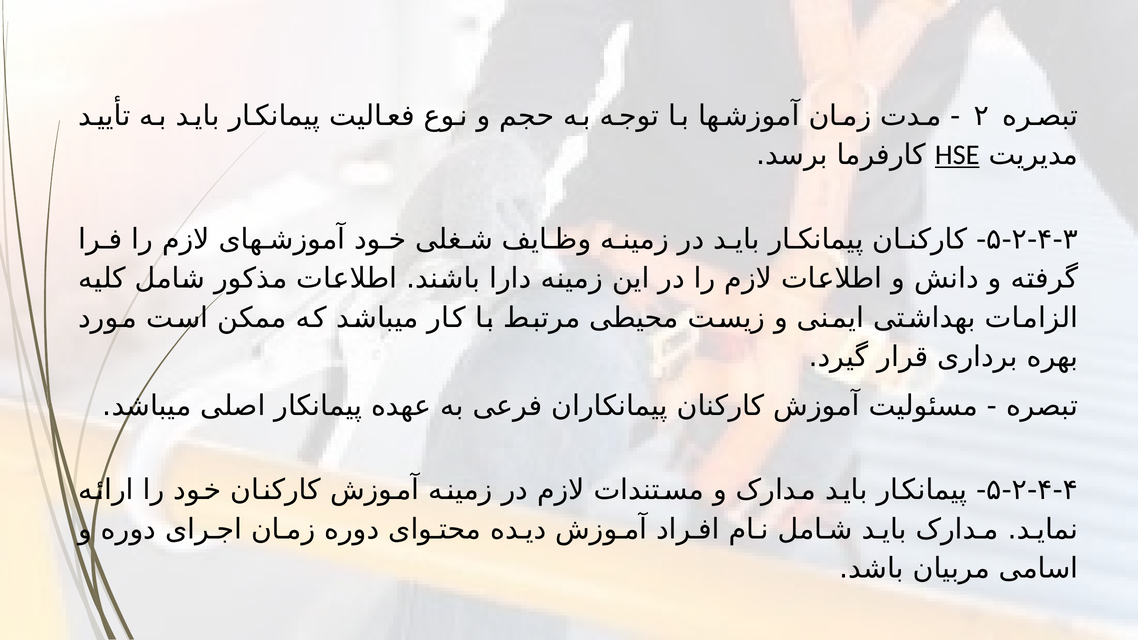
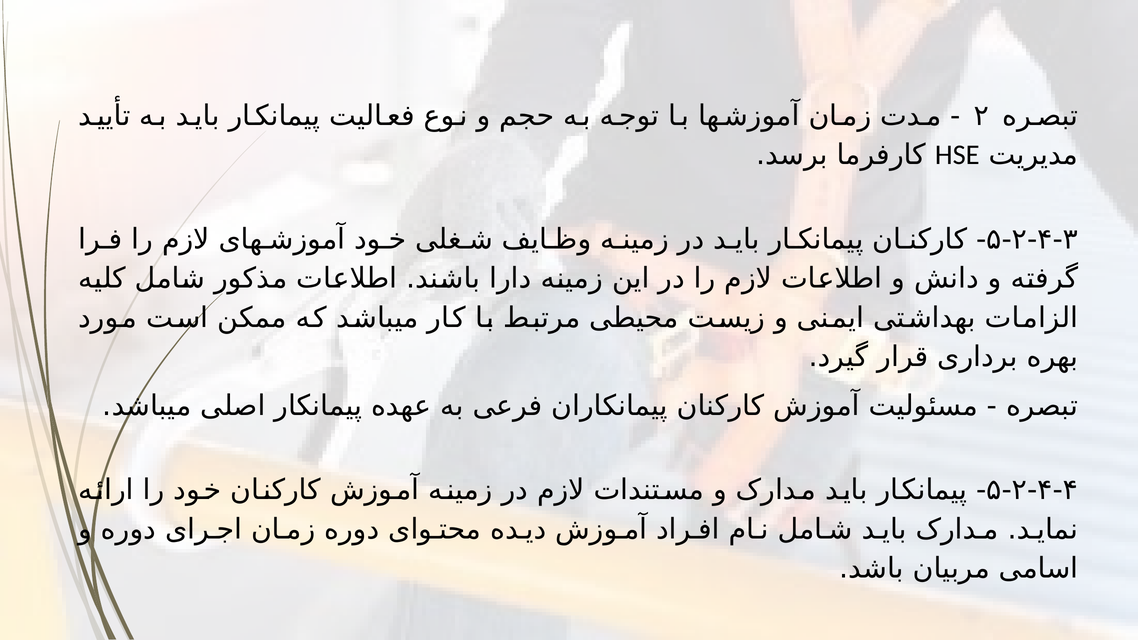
HSE underline: present -> none
